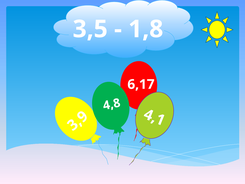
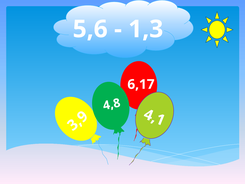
3,5: 3,5 -> 5,6
1,8: 1,8 -> 1,3
